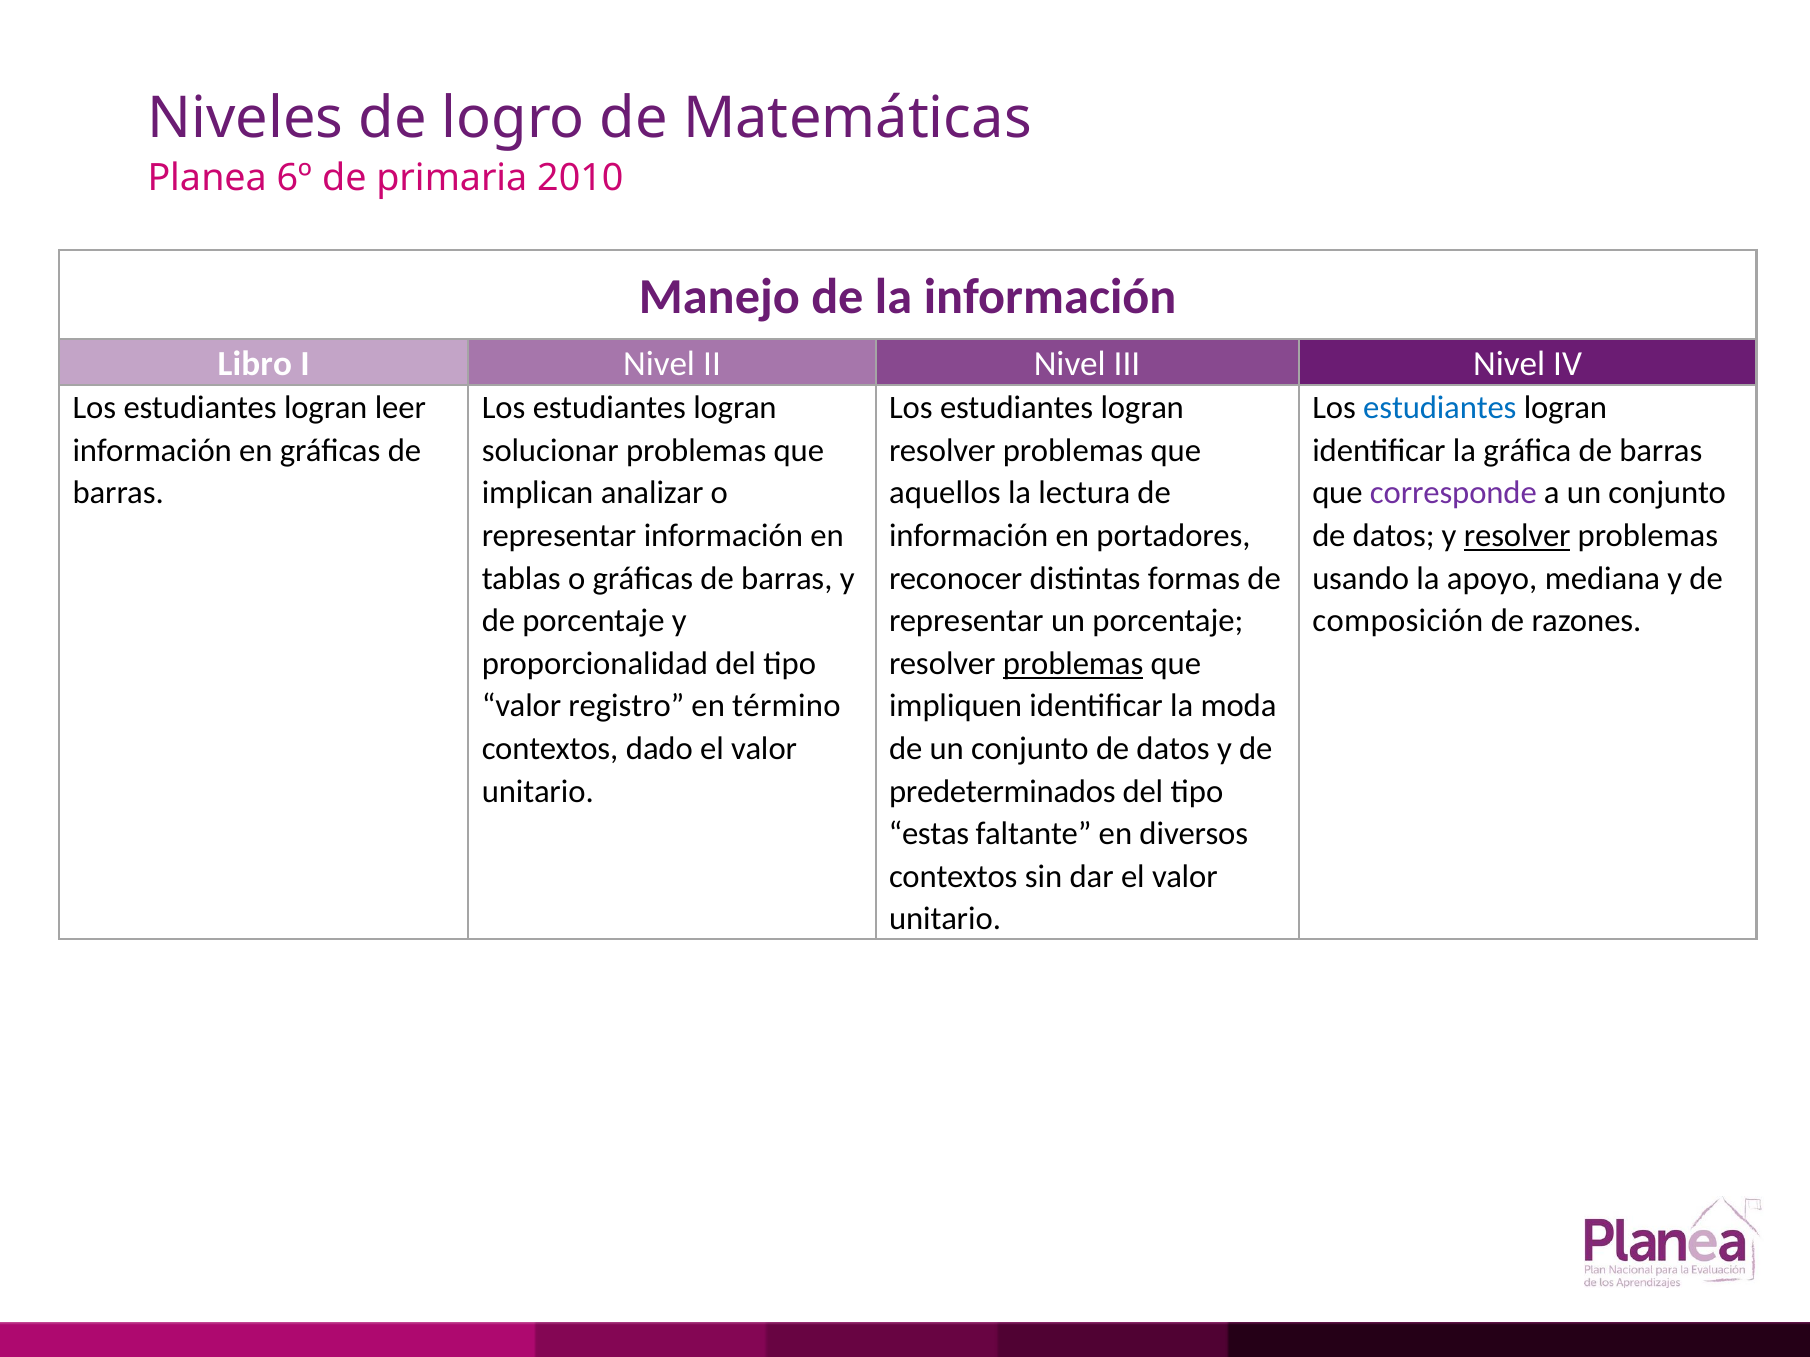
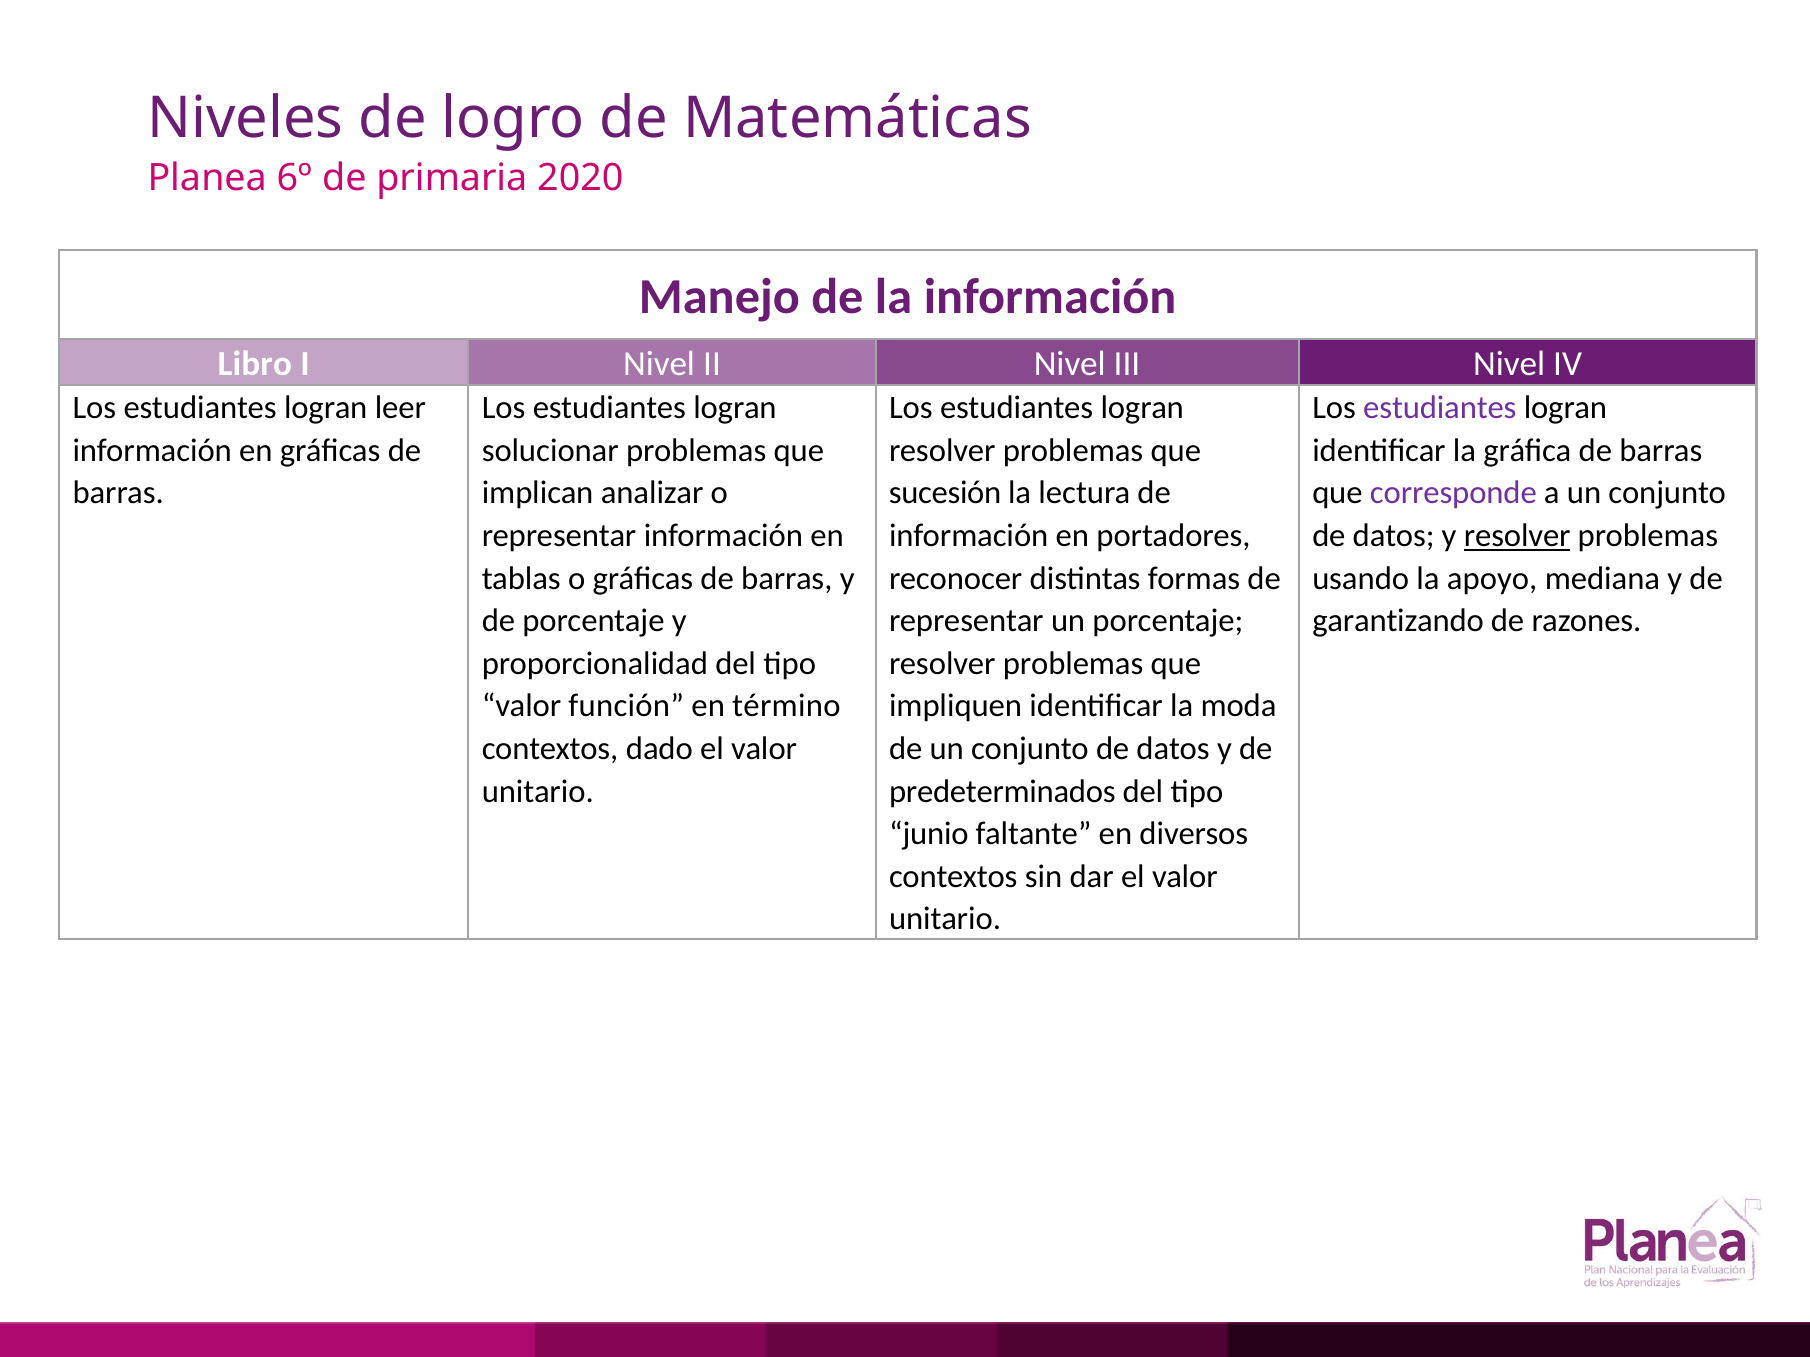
2010: 2010 -> 2020
estudiantes at (1440, 408) colour: blue -> purple
aquellos: aquellos -> sucesión
composición: composición -> garantizando
problemas at (1073, 664) underline: present -> none
registro: registro -> función
estas: estas -> junio
